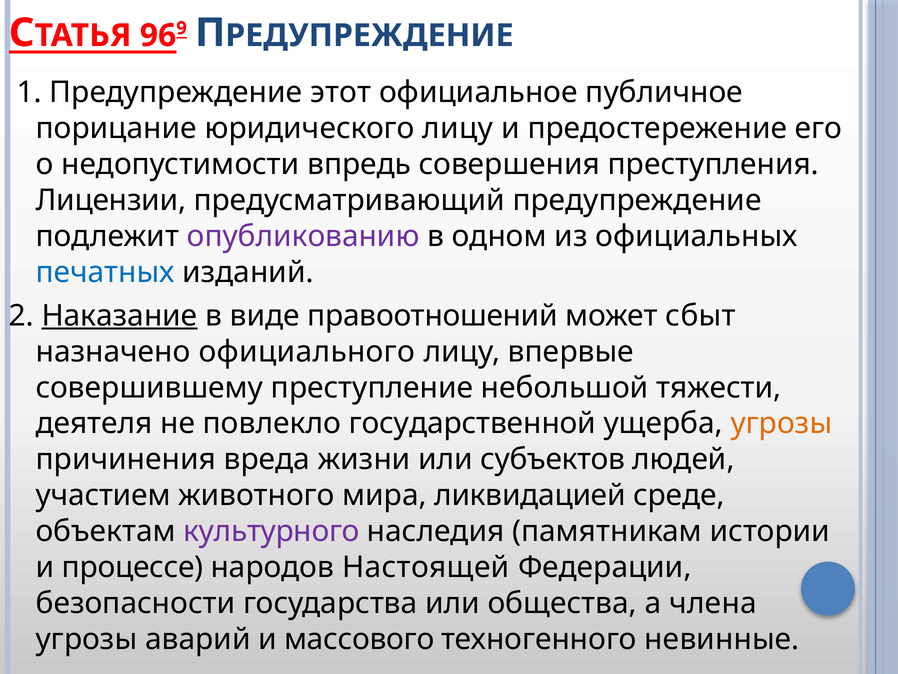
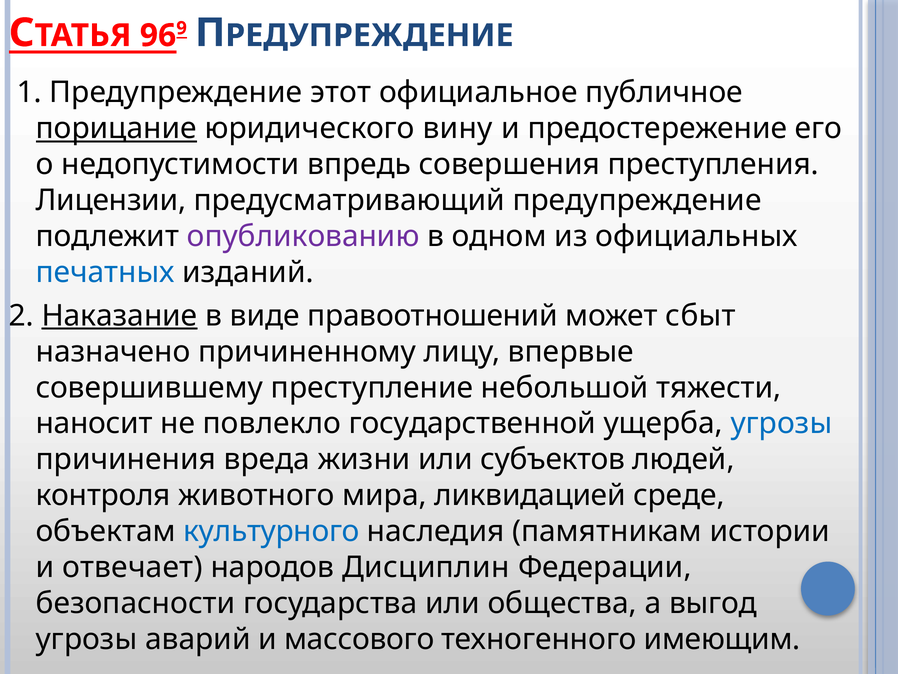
порицание underline: none -> present
юридического лицу: лицу -> вину
официального: официального -> причиненному
деятеля: деятеля -> наносит
угрозы at (781, 423) colour: orange -> blue
участием: участием -> контроля
культурного colour: purple -> blue
процессе: процессе -> отвечает
Настоящей: Настоящей -> Дисциплин
члена: члена -> выгод
невинные: невинные -> имеющим
